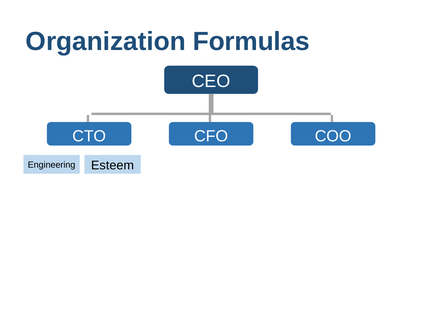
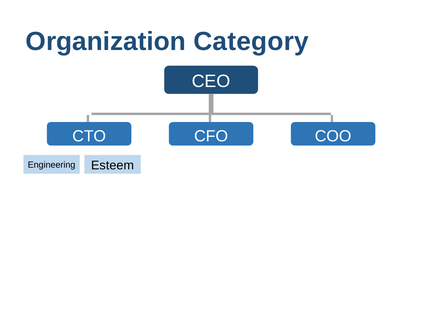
Formulas: Formulas -> Category
